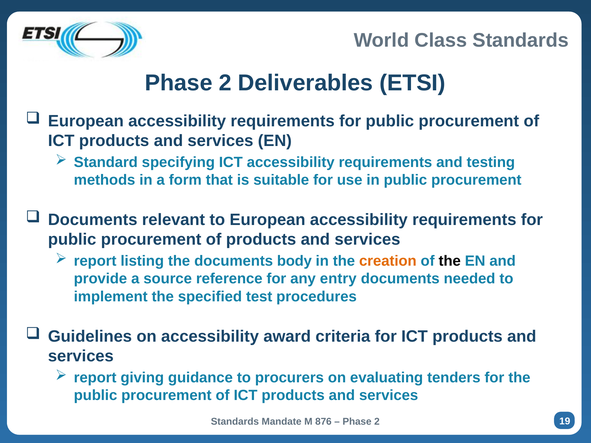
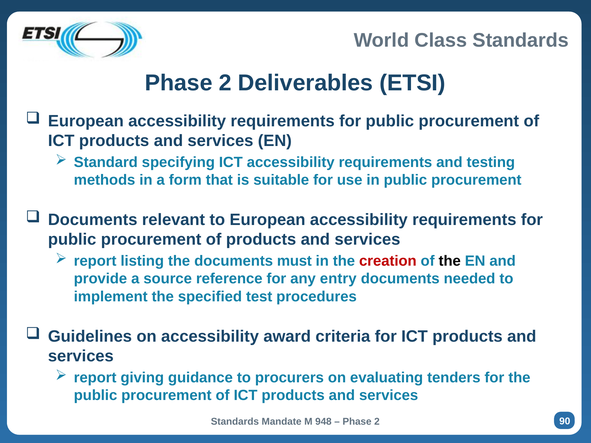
body: body -> must
creation colour: orange -> red
876: 876 -> 948
19: 19 -> 90
